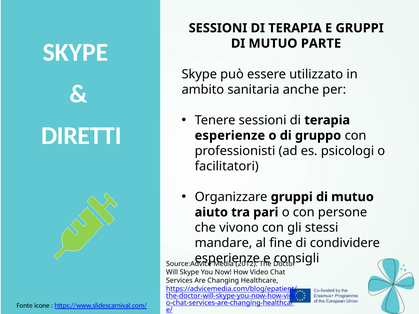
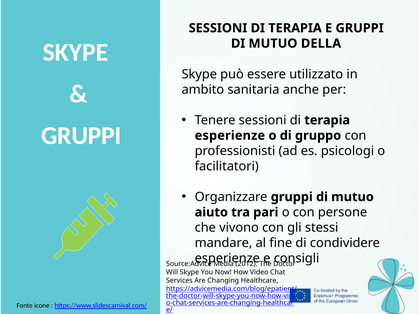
PARTE: PARTE -> DELLA
DIRETTI at (81, 136): DIRETTI -> GRUPPI
